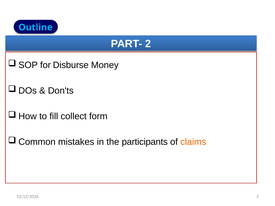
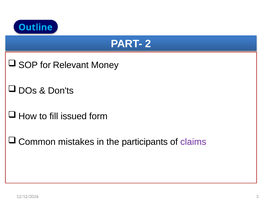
Disburse: Disburse -> Relevant
collect: collect -> issued
claims colour: orange -> purple
